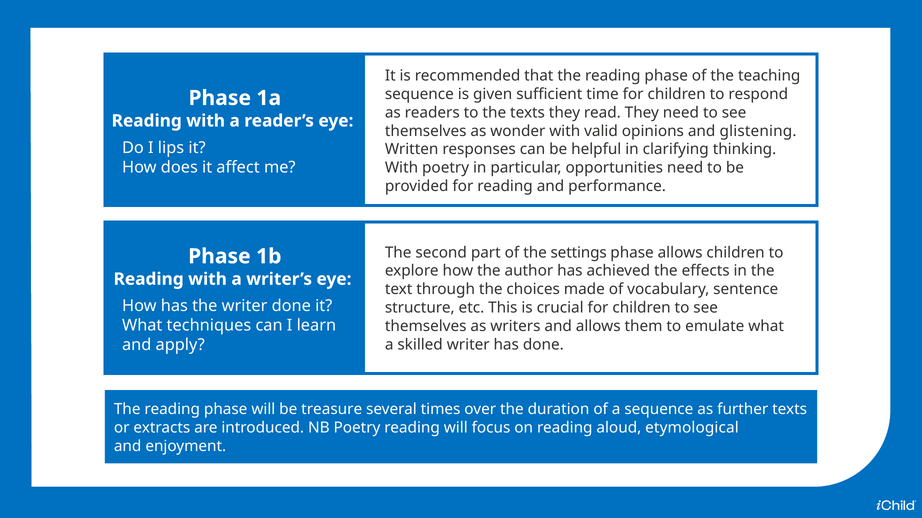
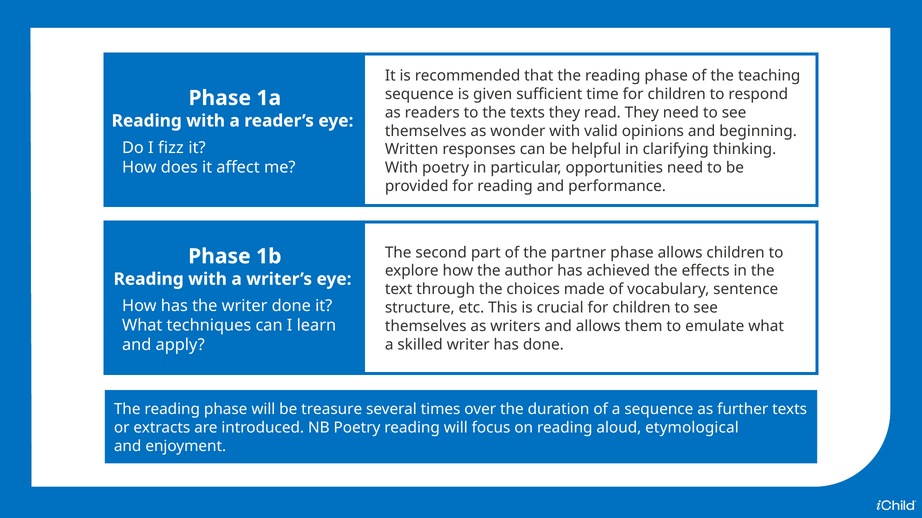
glistening: glistening -> beginning
lips: lips -> fizz
settings: settings -> partner
